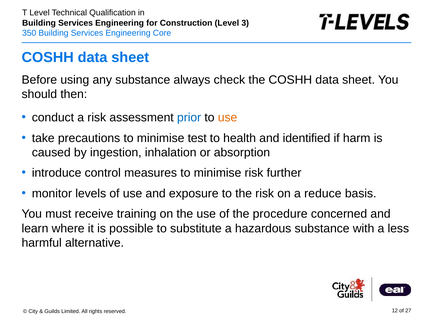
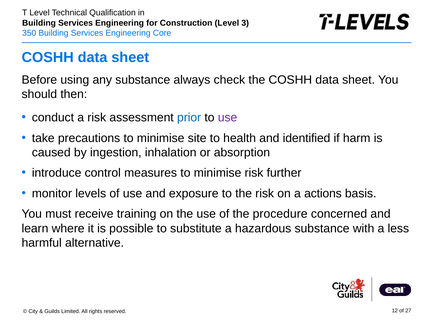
use at (228, 118) colour: orange -> purple
test: test -> site
reduce: reduce -> actions
